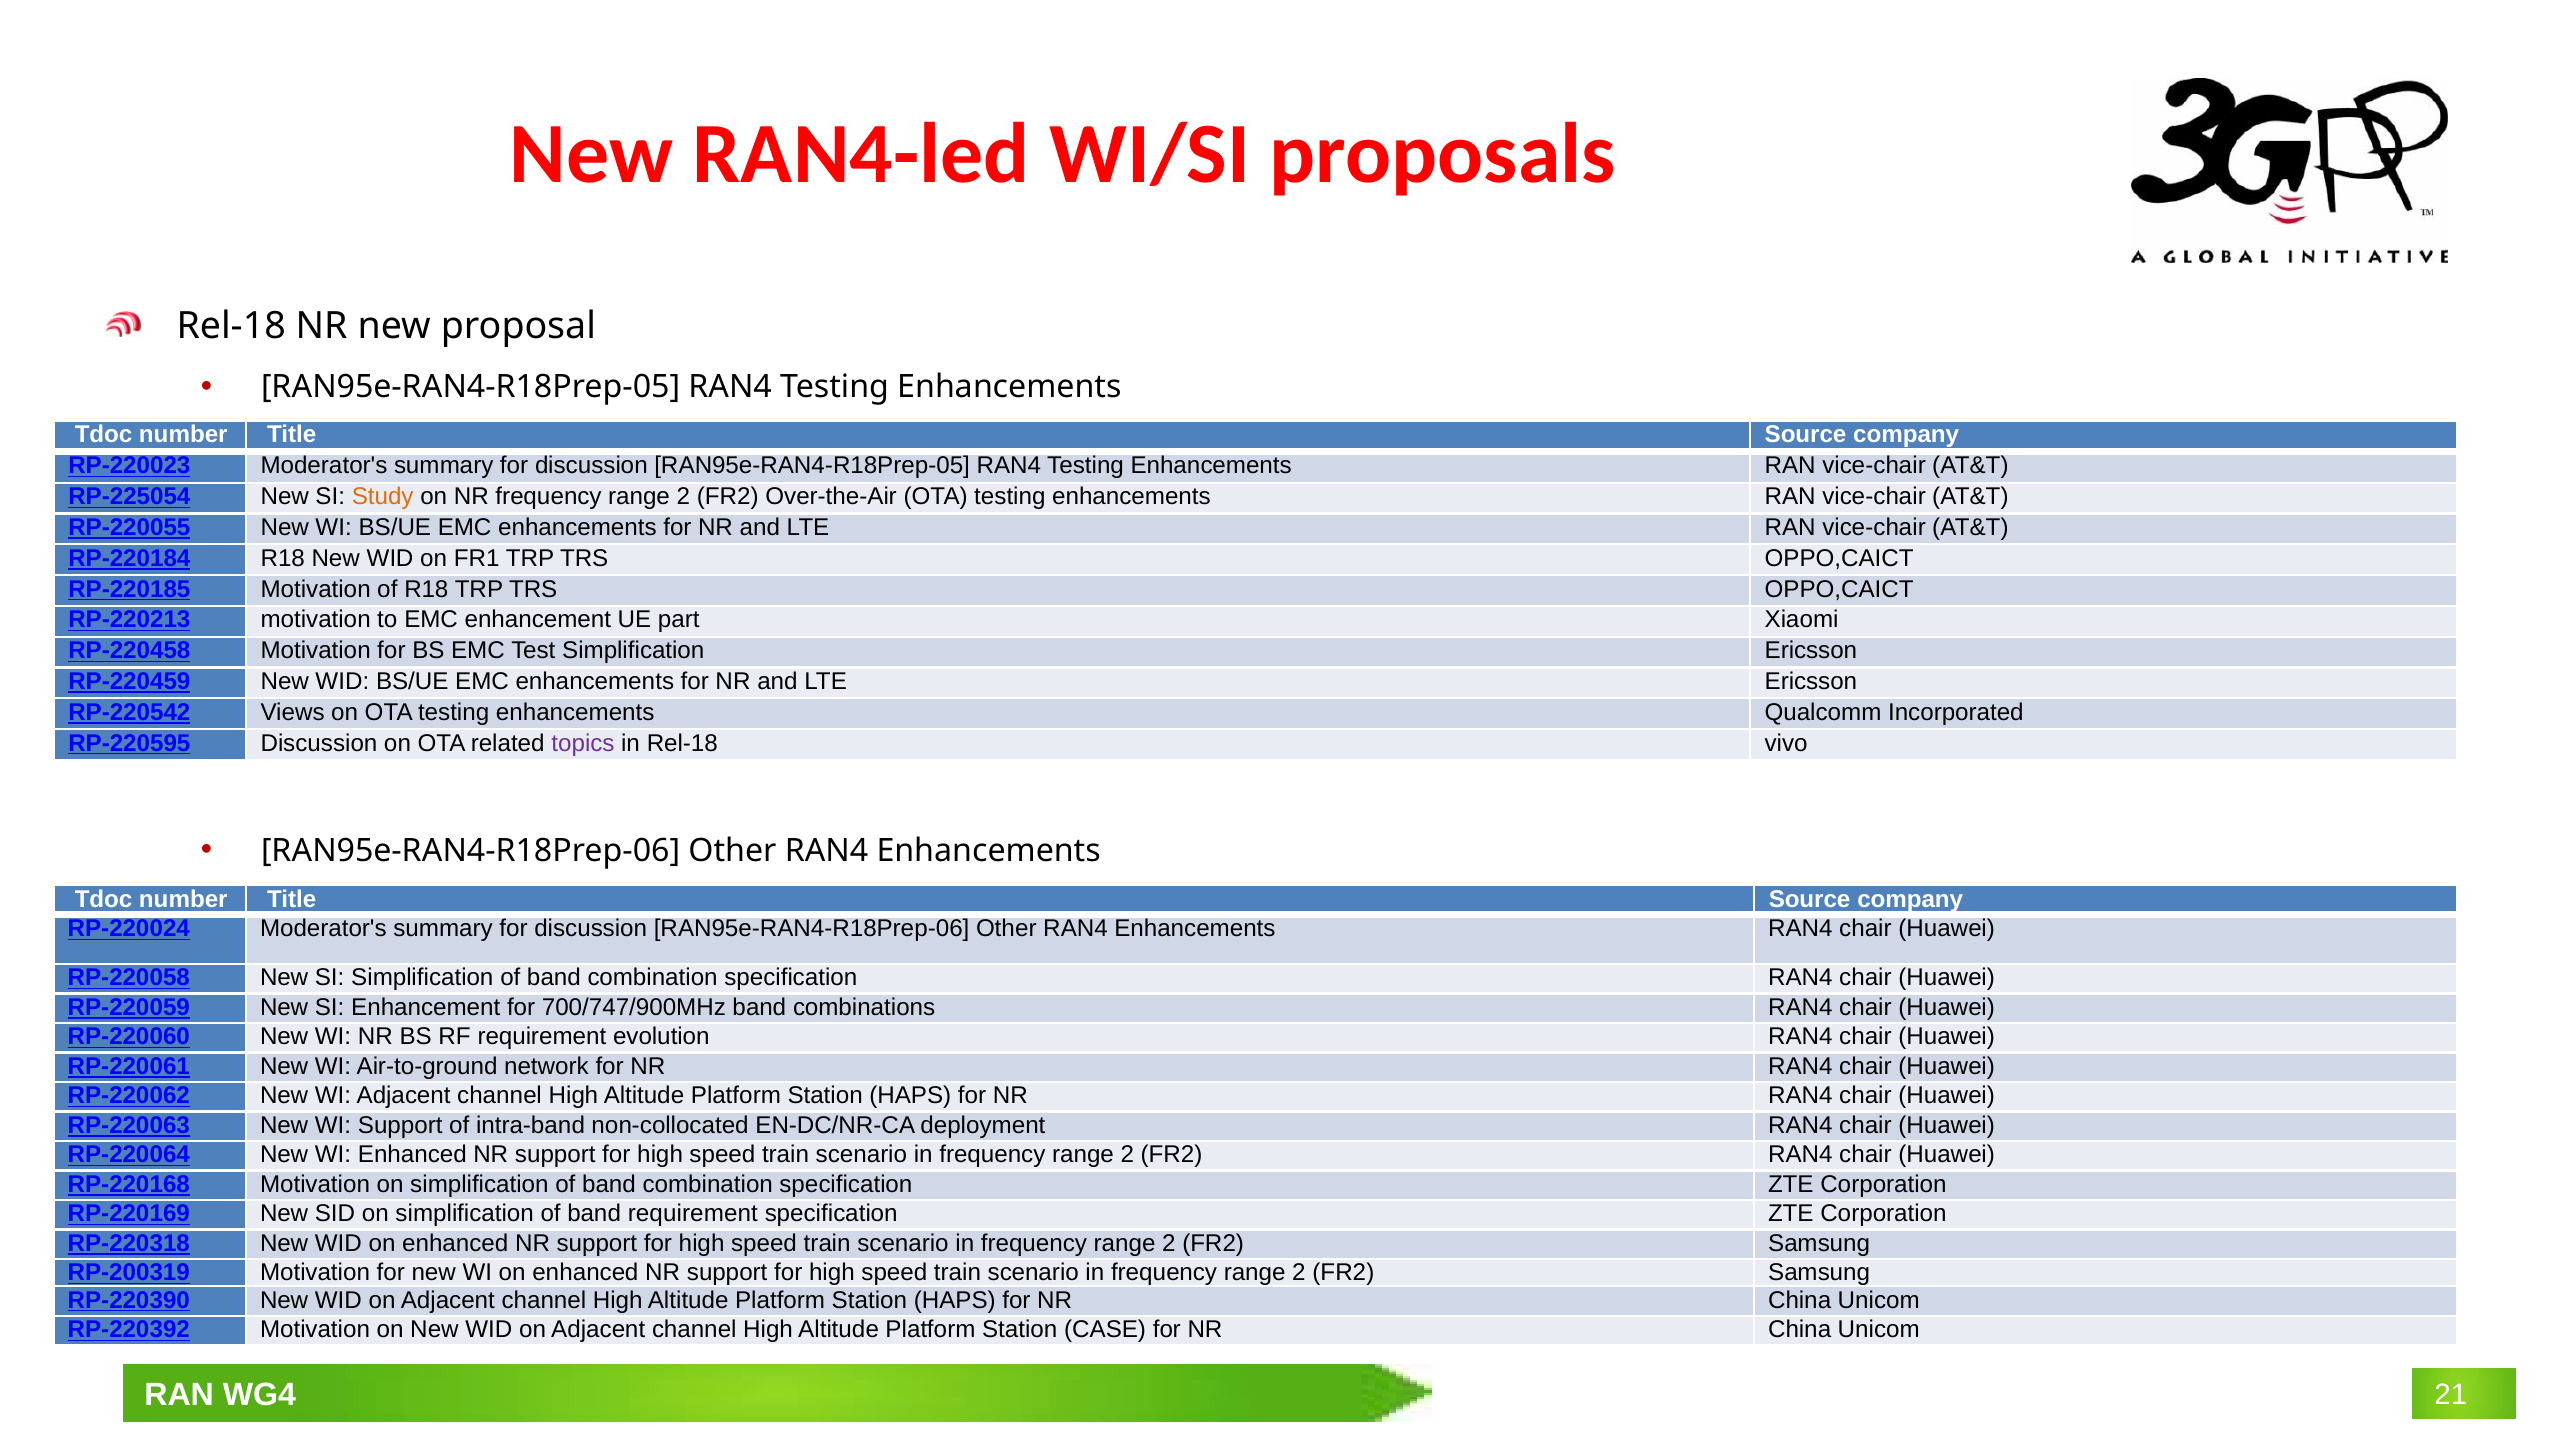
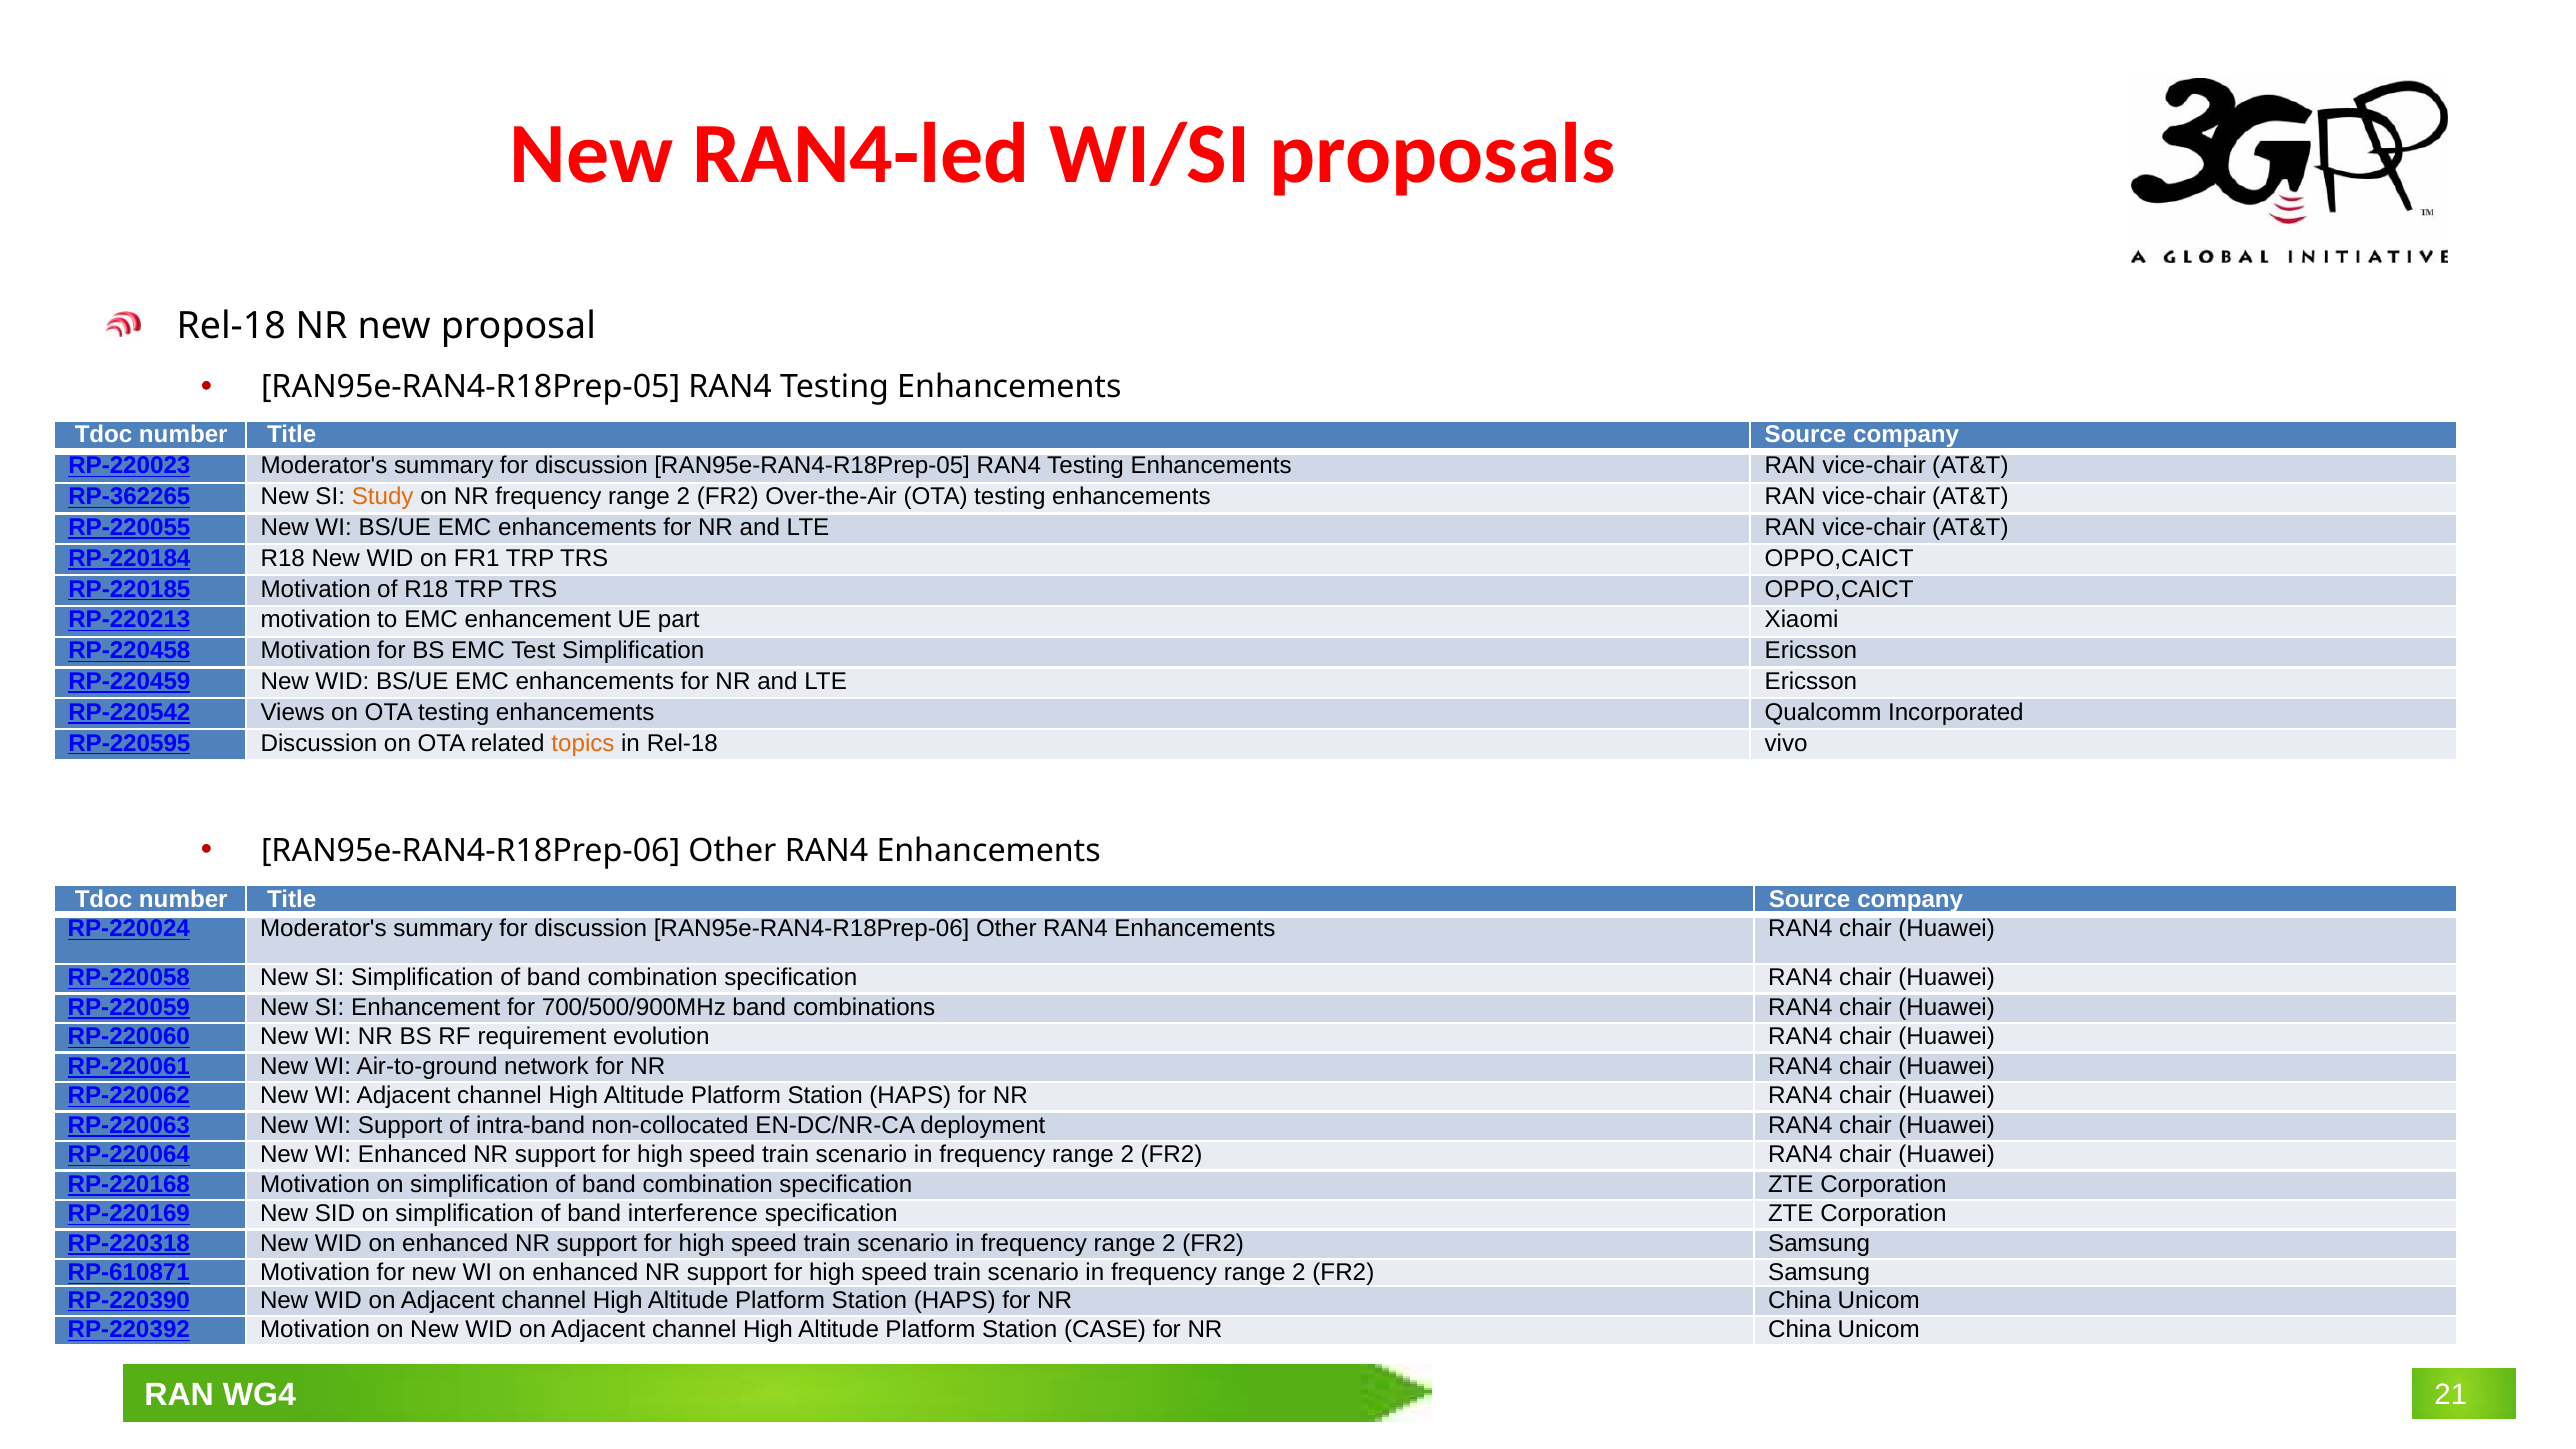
RP-225054: RP-225054 -> RP-362265
topics colour: purple -> orange
700/747/900MHz: 700/747/900MHz -> 700/500/900MHz
band requirement: requirement -> interference
RP-200319: RP-200319 -> RP-610871
